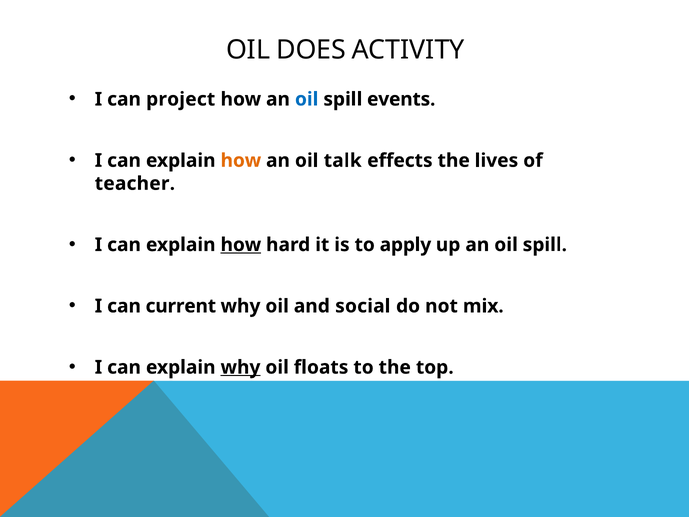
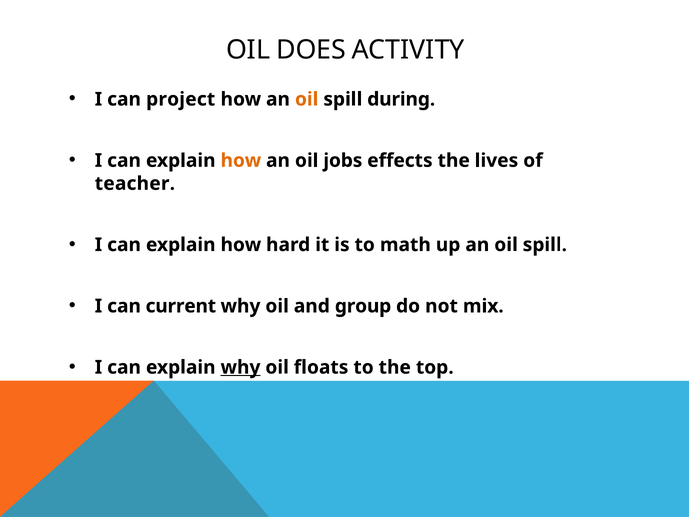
oil at (307, 99) colour: blue -> orange
events: events -> during
talk: talk -> jobs
how at (241, 245) underline: present -> none
apply: apply -> math
social: social -> group
